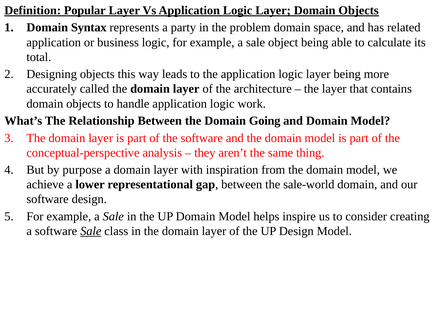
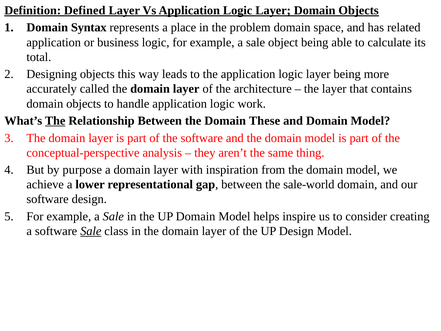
Popular: Popular -> Defined
party: party -> place
The at (55, 121) underline: none -> present
Going: Going -> These
